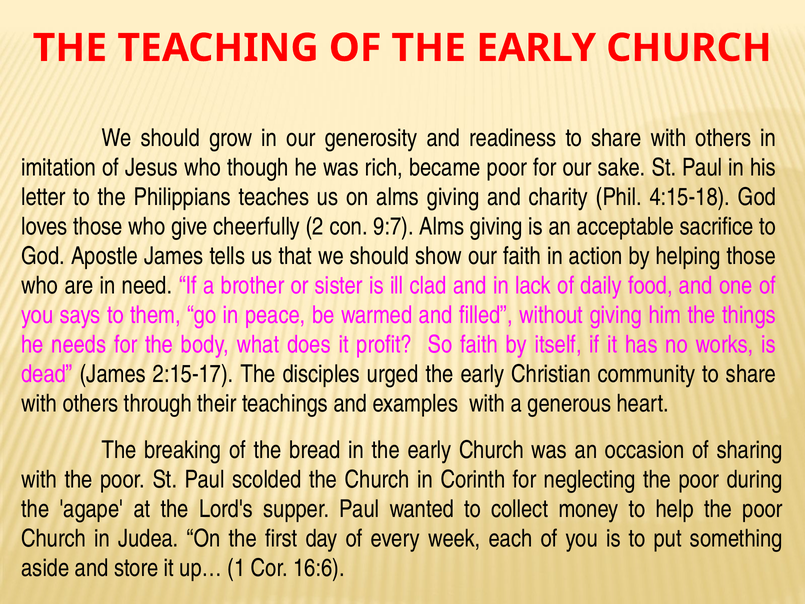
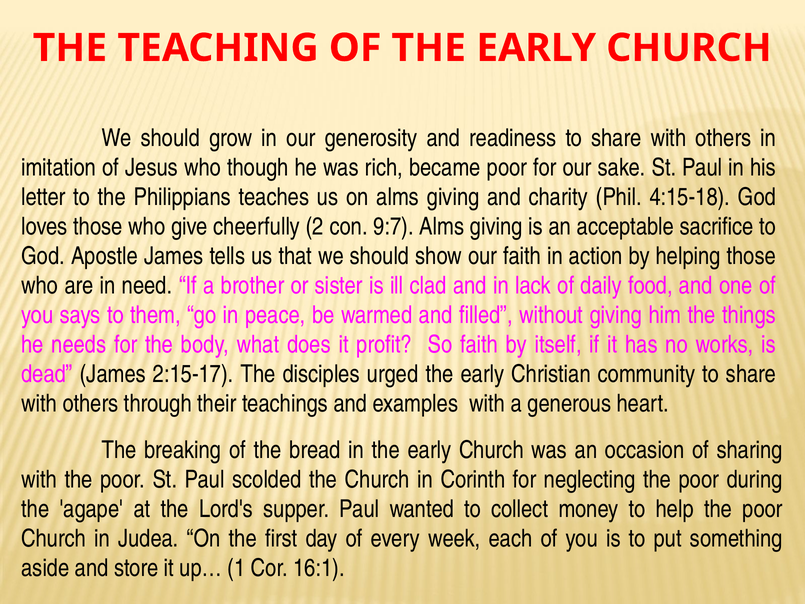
16:6: 16:6 -> 16:1
